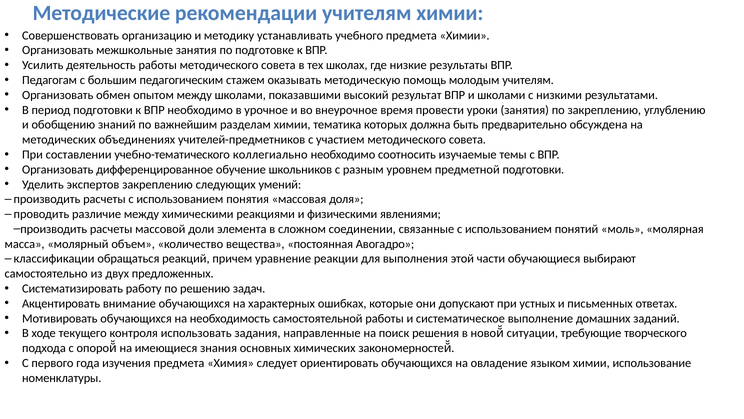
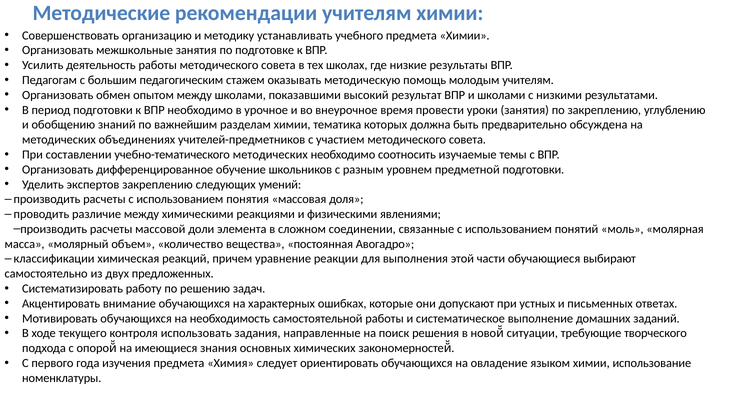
учебно-тематического коллегиально: коллегиально -> методических
обращаться: обращаться -> химическая
